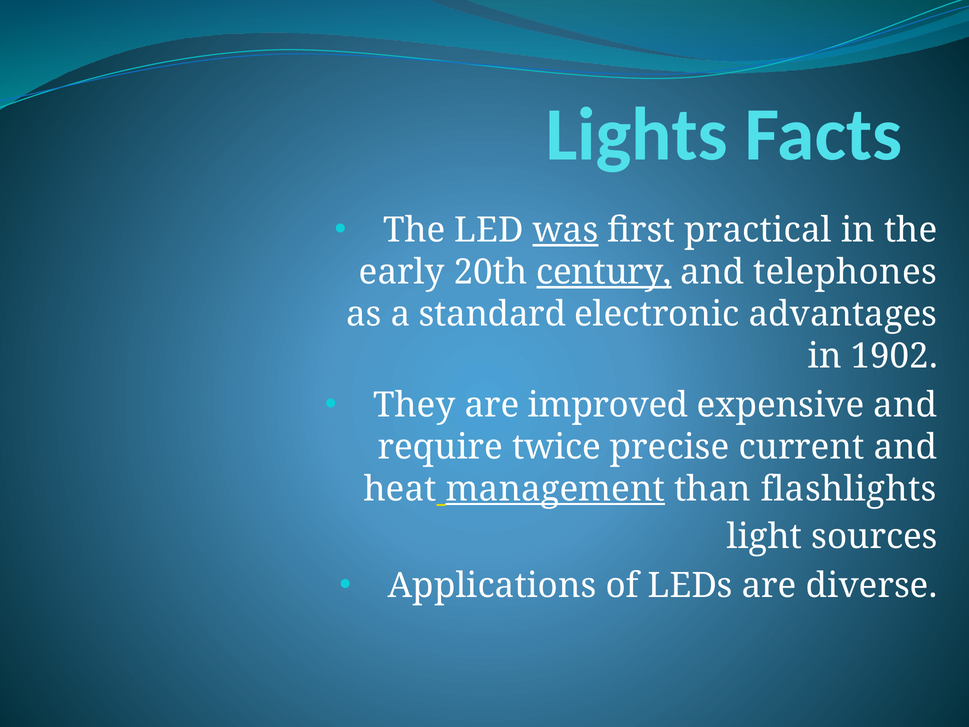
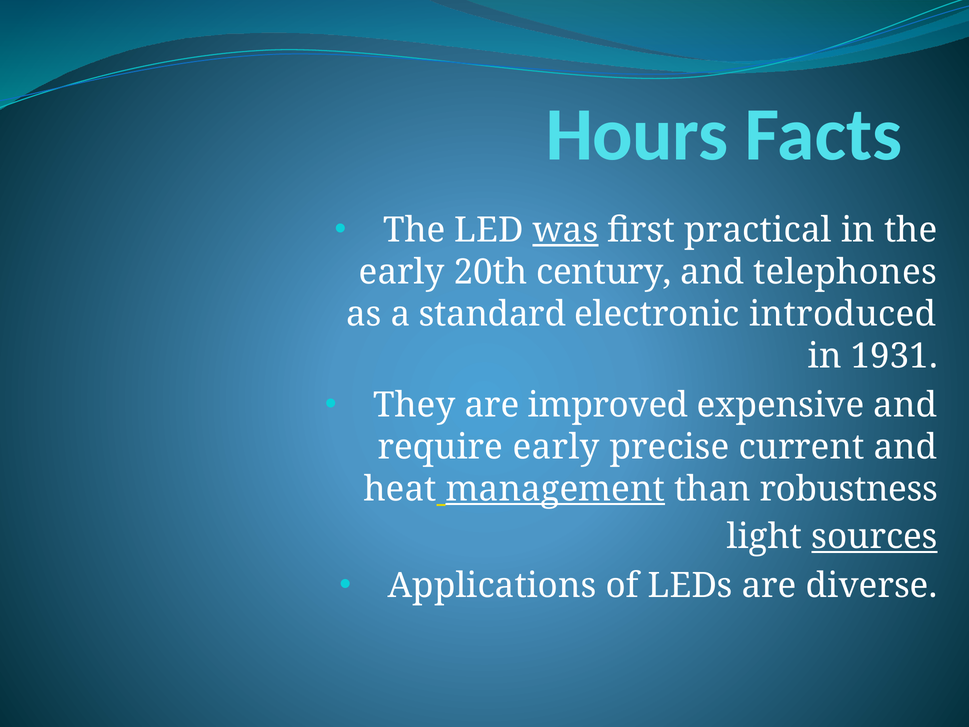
Lights: Lights -> Hours
century underline: present -> none
advantages: advantages -> introduced
1902: 1902 -> 1931
require twice: twice -> early
flashlights: flashlights -> robustness
sources underline: none -> present
